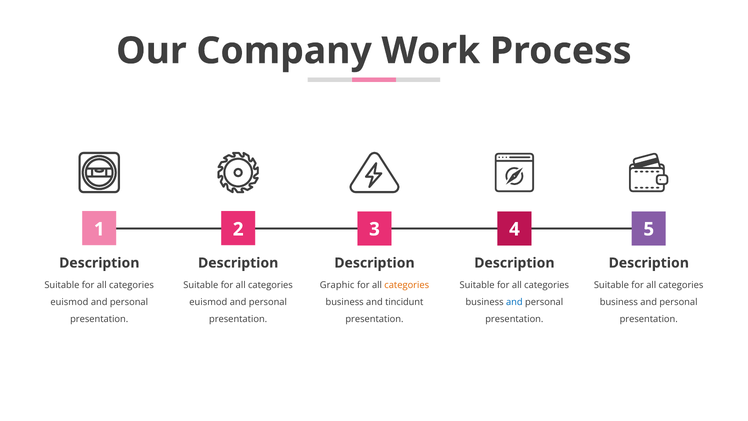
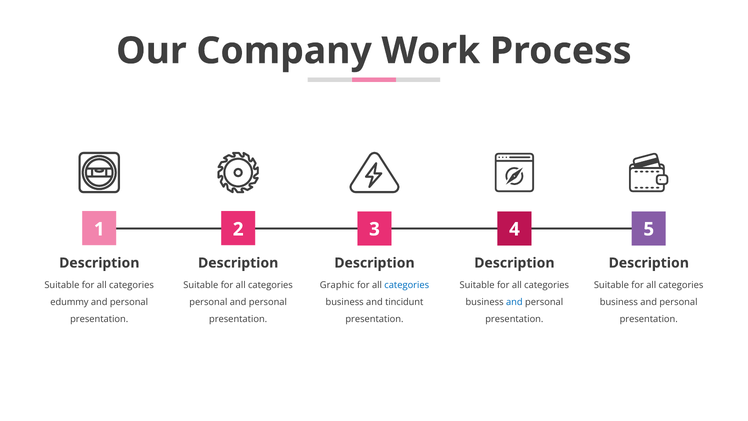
categories at (407, 285) colour: orange -> blue
euismod at (69, 302): euismod -> edummy
euismod at (208, 302): euismod -> personal
